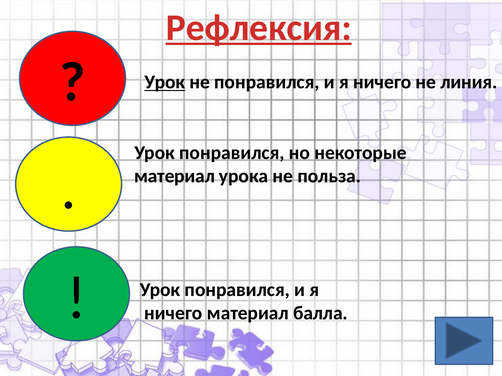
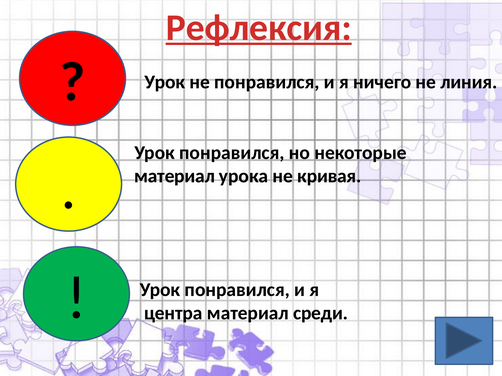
Урок at (165, 82) underline: present -> none
польза: польза -> кривая
ничего at (173, 314): ничего -> центра
балла: балла -> среди
